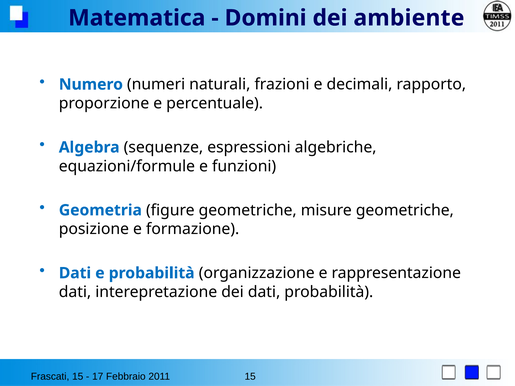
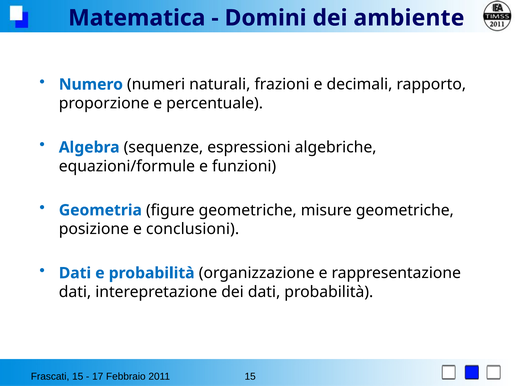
formazione: formazione -> conclusioni
